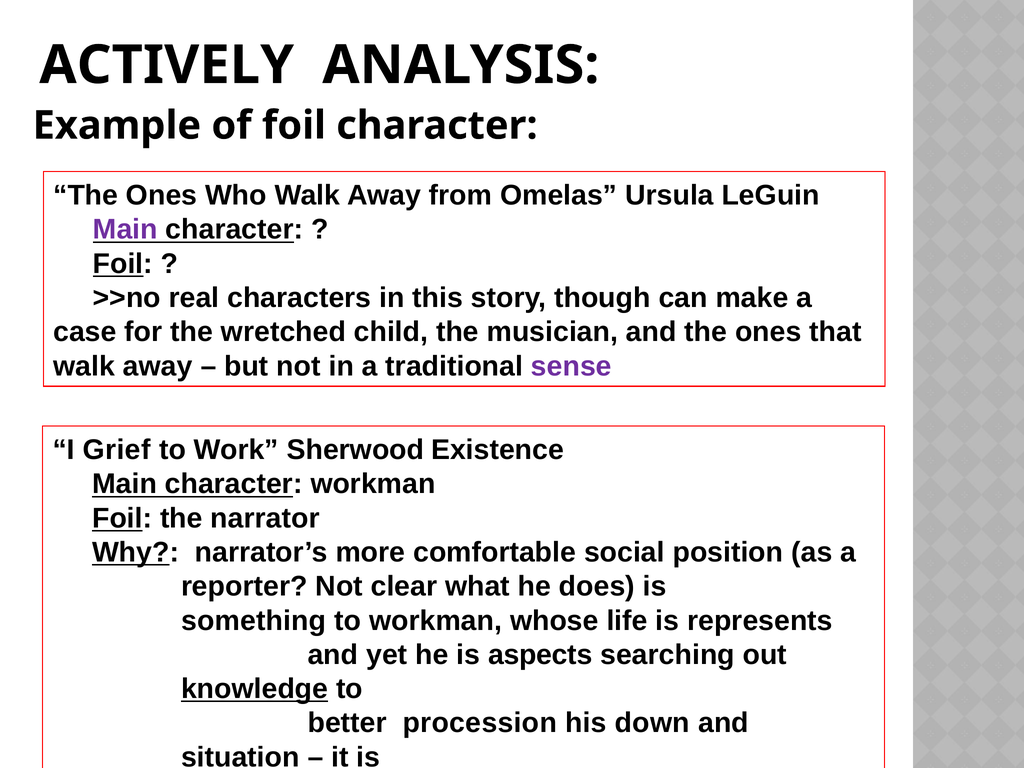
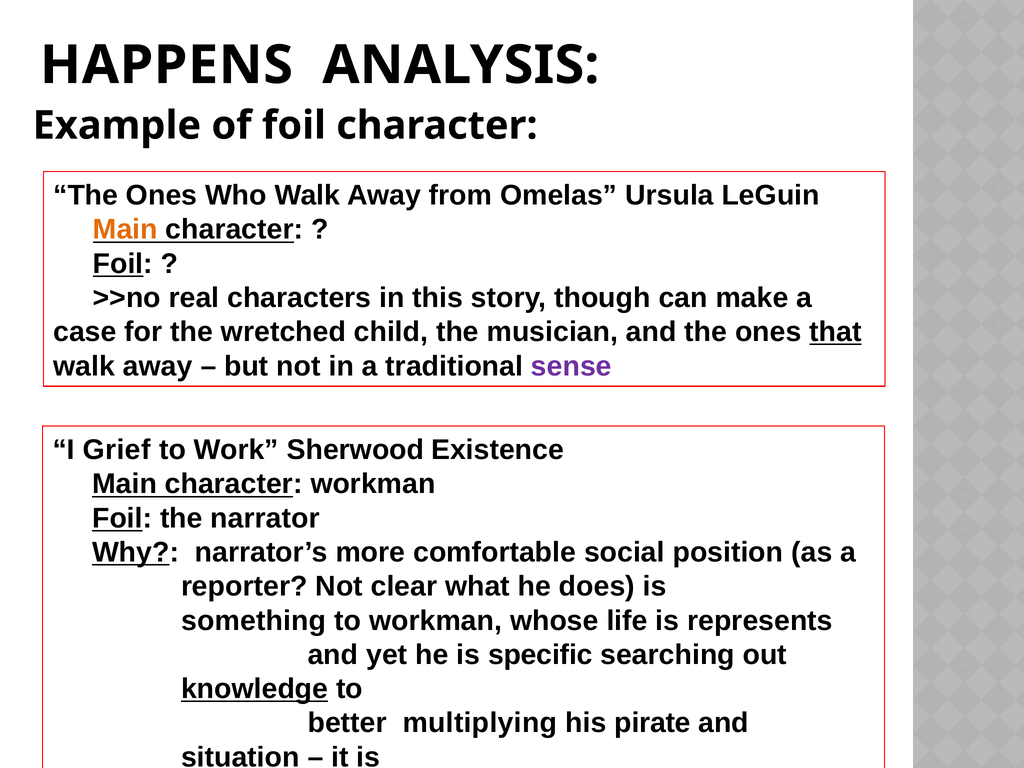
ACTIVELY: ACTIVELY -> HAPPENS
Main at (125, 230) colour: purple -> orange
that underline: none -> present
aspects: aspects -> specific
procession: procession -> multiplying
down: down -> pirate
